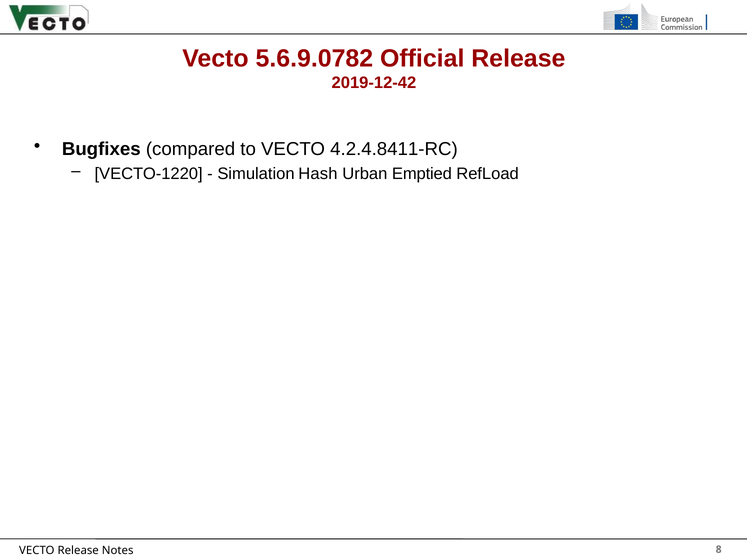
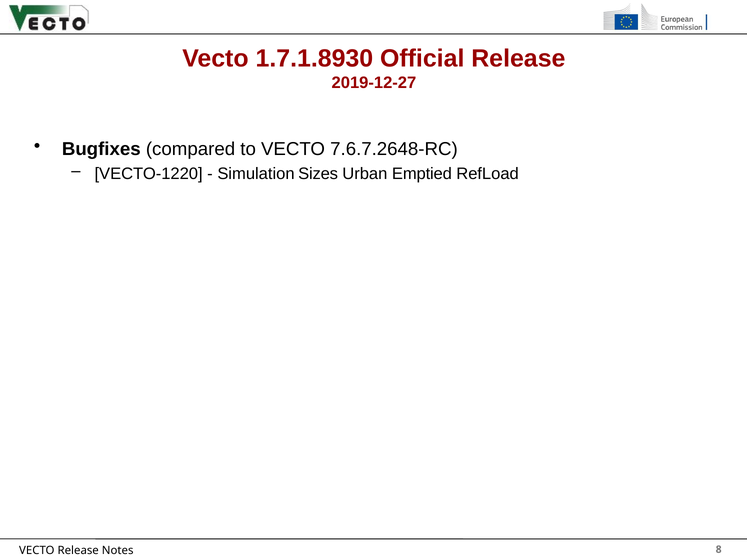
5.6.9.0782: 5.6.9.0782 -> 1.7.1.8930
2019-12-42: 2019-12-42 -> 2019-12-27
4.2.4.8411-RC: 4.2.4.8411-RC -> 7.6.7.2648-RC
Hash: Hash -> Sizes
